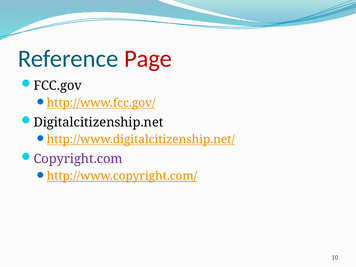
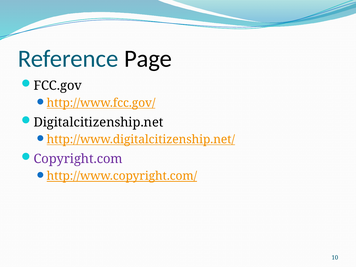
Page colour: red -> black
